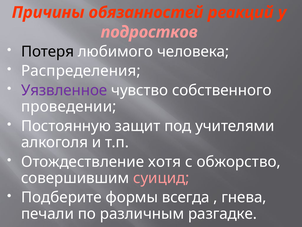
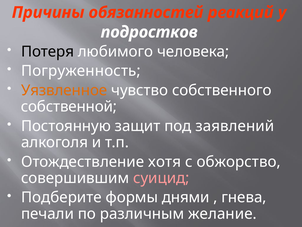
подростков colour: pink -> white
Распределения: Распределения -> Погруженность
Уязвленное colour: purple -> orange
проведении: проведении -> собственной
учителями: учителями -> заявлений
всегда: всегда -> днями
разгадке: разгадке -> желание
